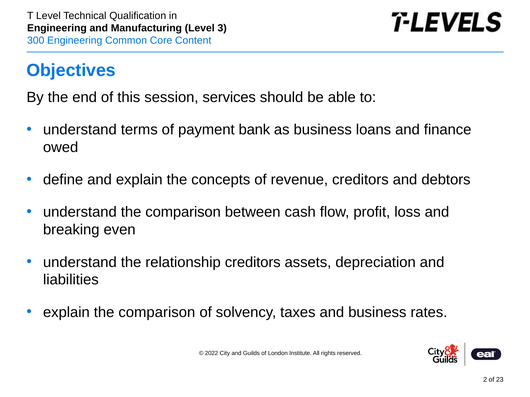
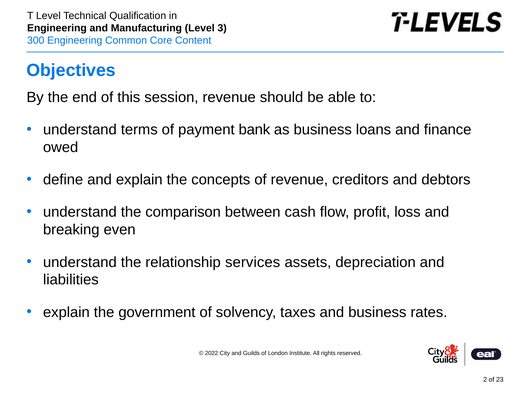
session services: services -> revenue
relationship creditors: creditors -> services
explain the comparison: comparison -> government
